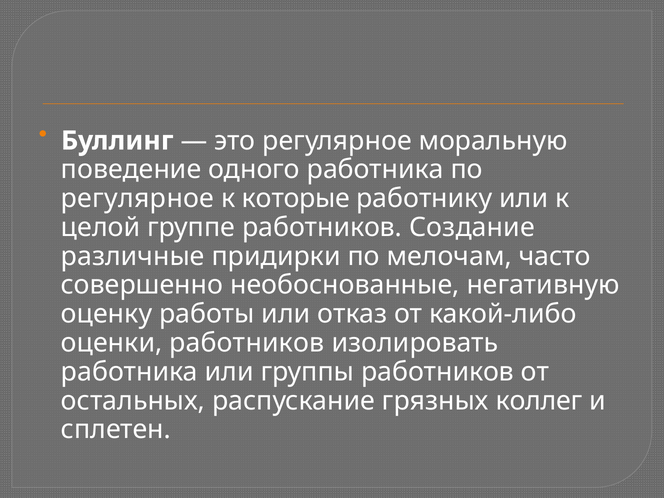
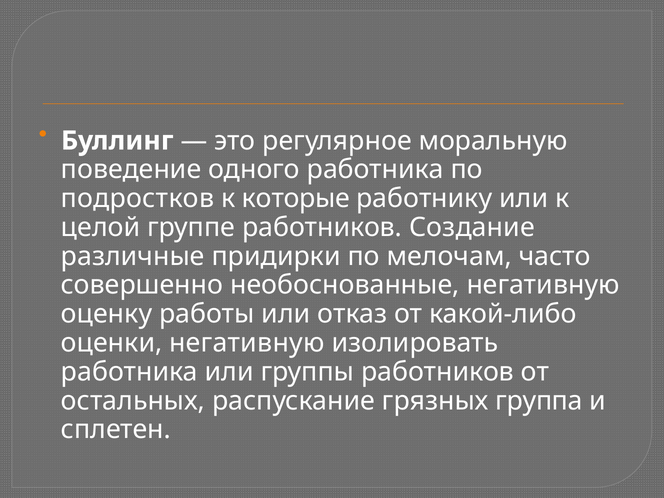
регулярное at (138, 199): регулярное -> подростков
оценки работников: работников -> негативную
коллег: коллег -> группа
